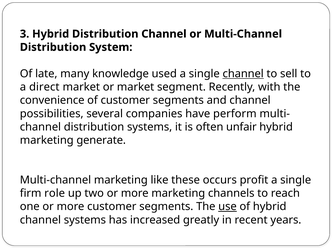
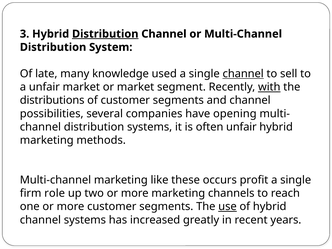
Distribution at (105, 34) underline: none -> present
a direct: direct -> unfair
with underline: none -> present
convenience: convenience -> distributions
perform: perform -> opening
generate: generate -> methods
